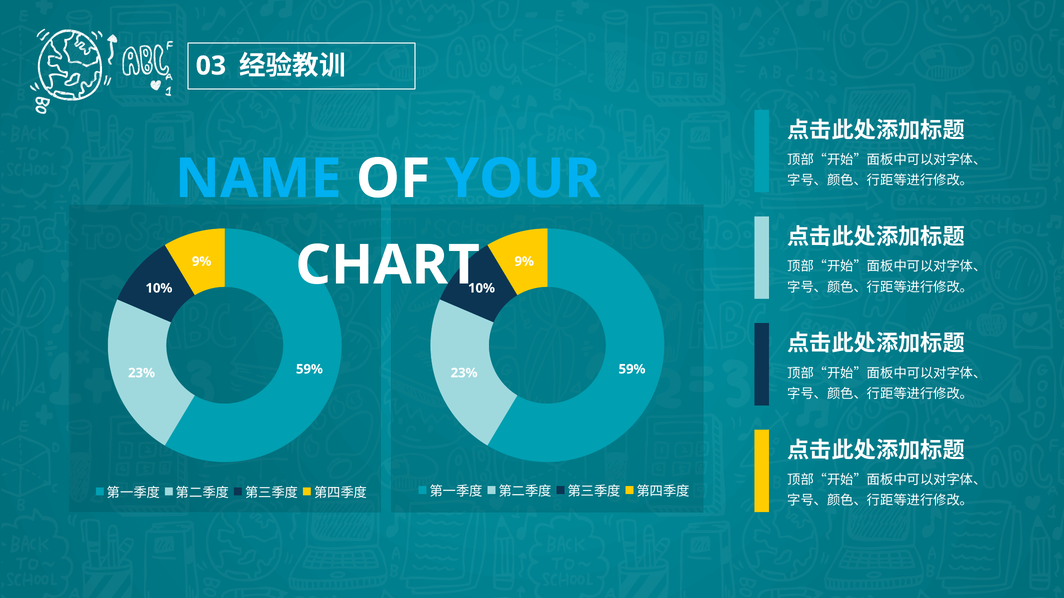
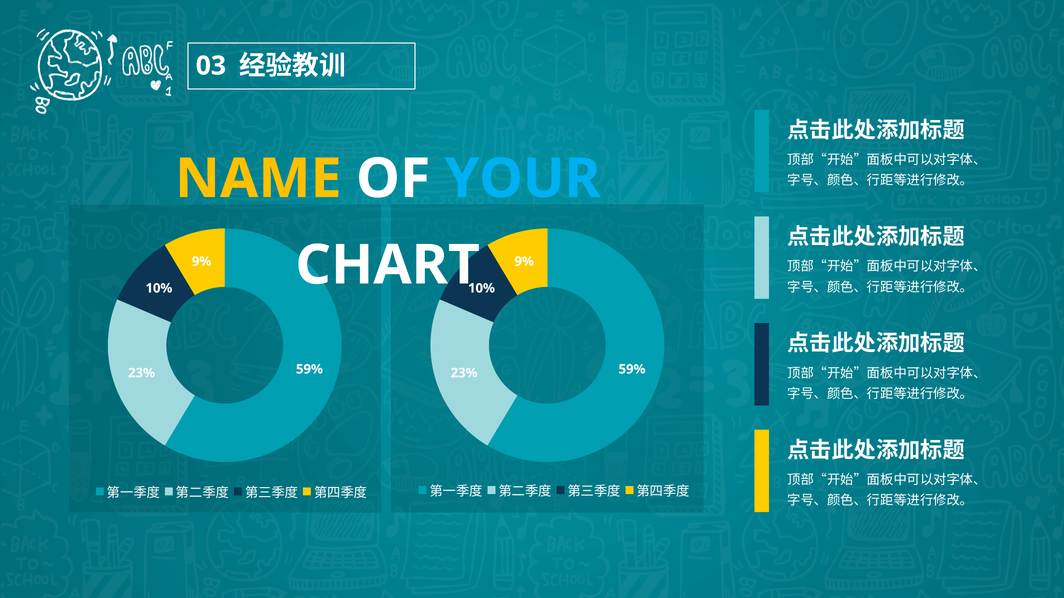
NAME colour: light blue -> yellow
